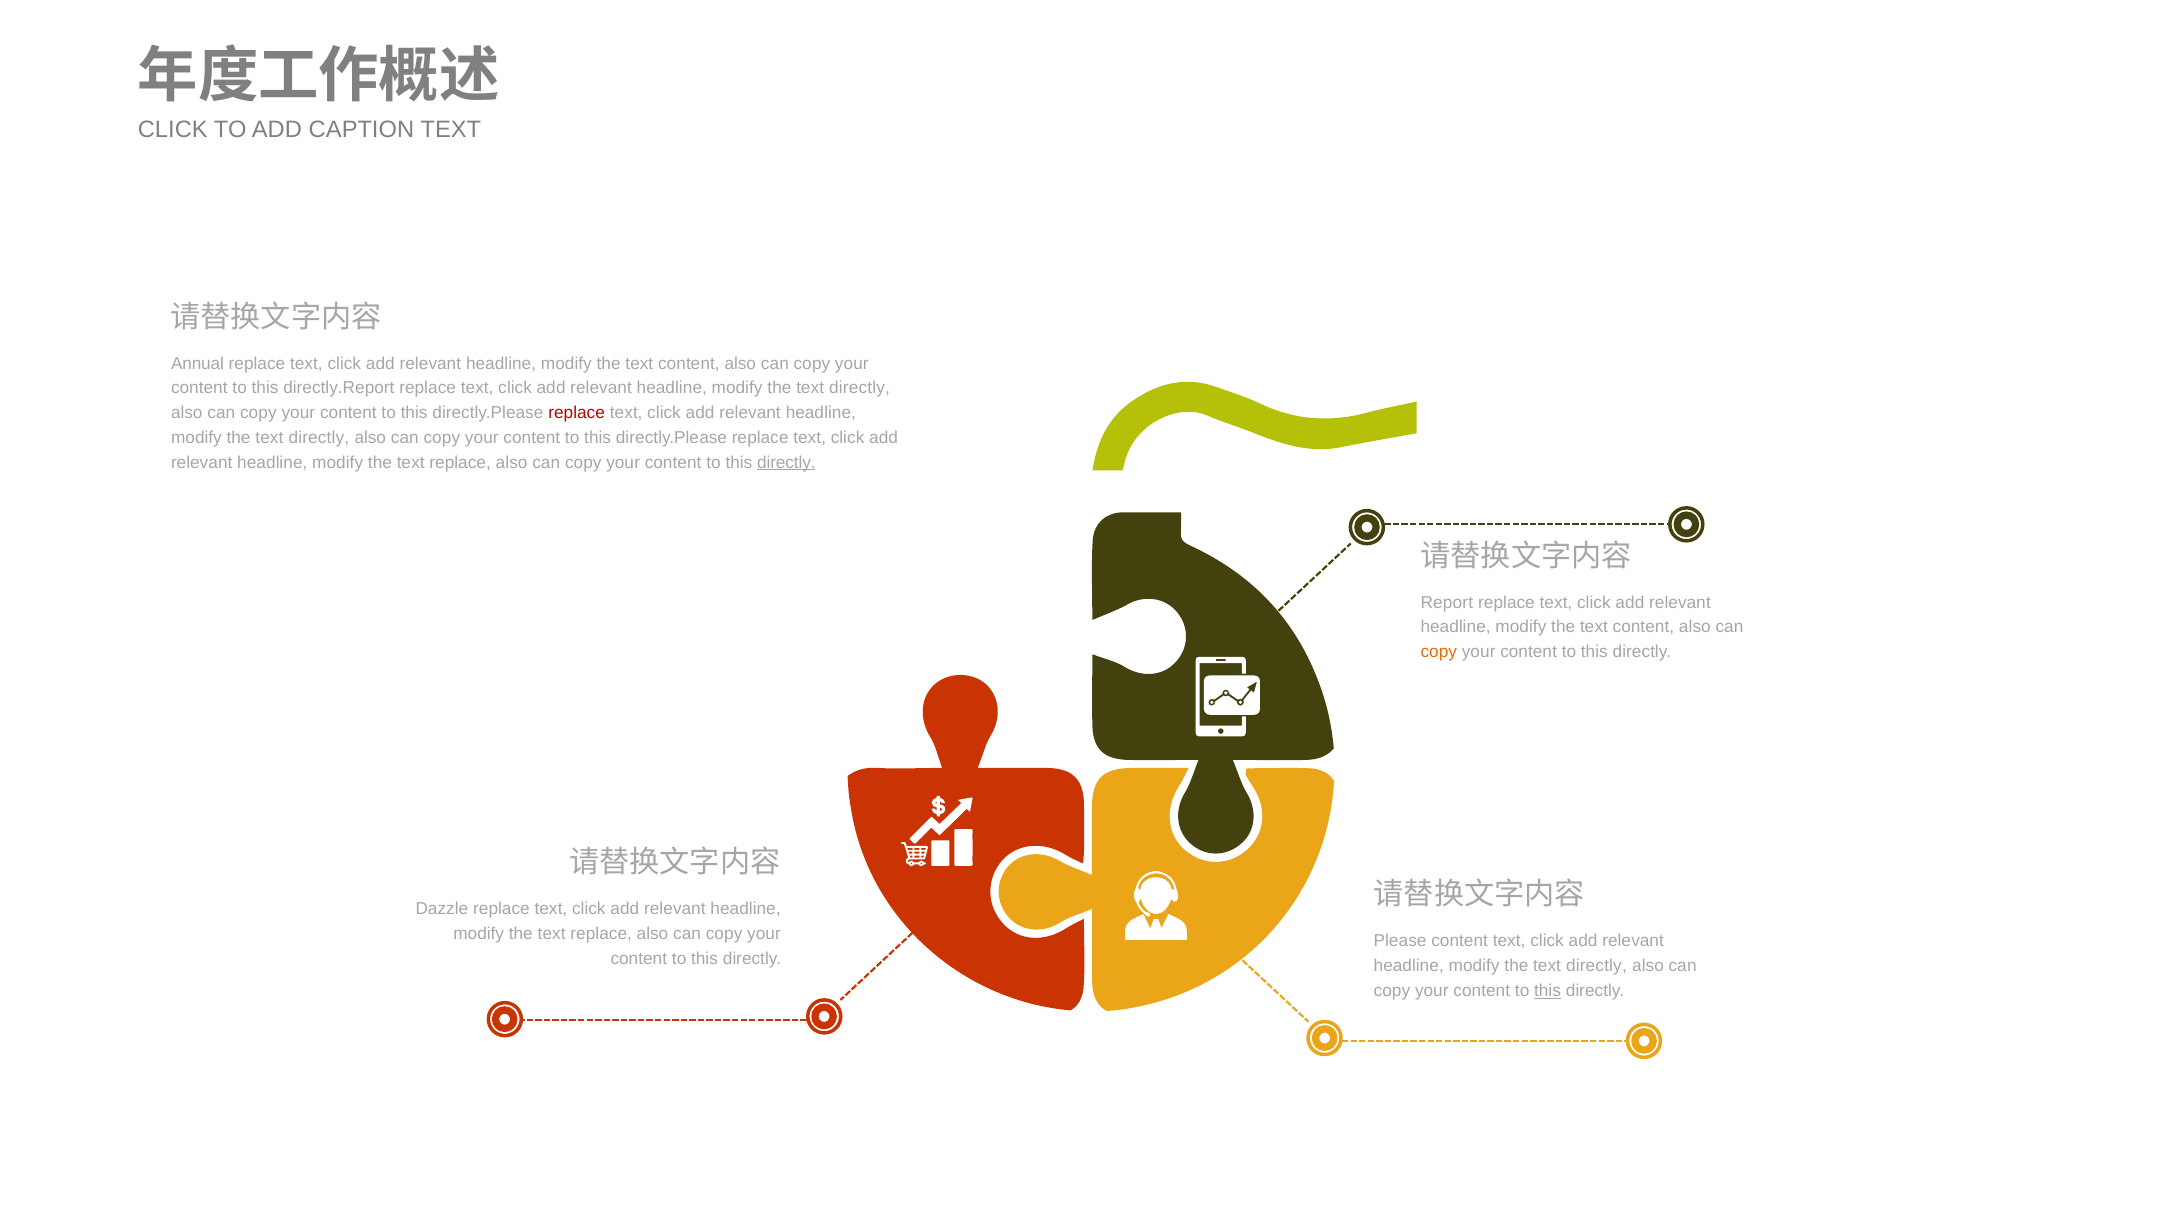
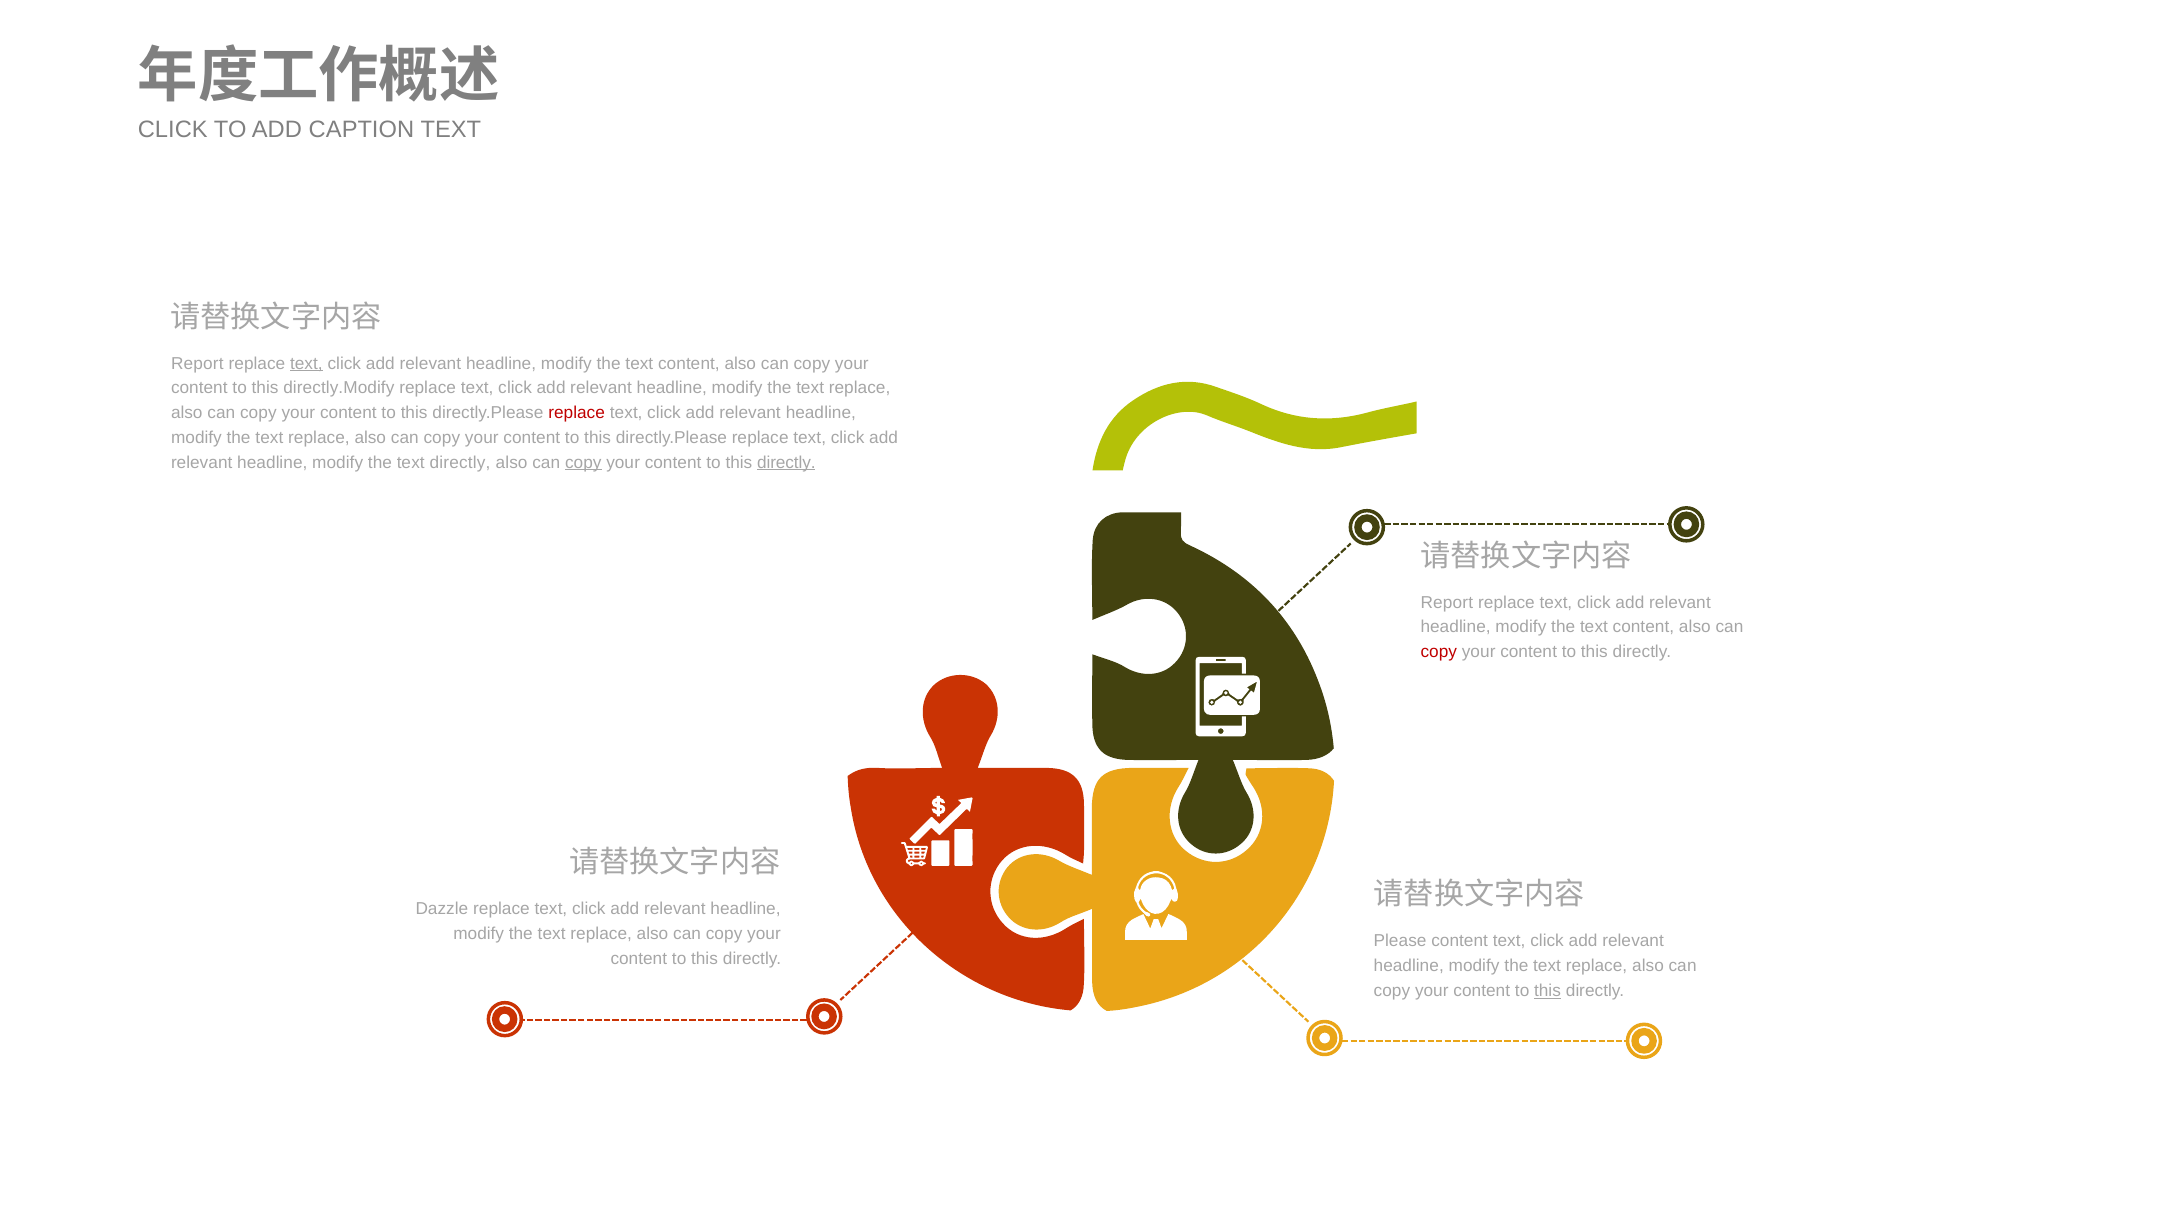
Annual at (197, 364): Annual -> Report
text at (306, 364) underline: none -> present
directly.Report: directly.Report -> directly.Modify
directly at (859, 388): directly -> replace
directly at (319, 438): directly -> replace
replace at (460, 463): replace -> directly
copy at (583, 463) underline: none -> present
copy at (1439, 652) colour: orange -> red
directly at (1596, 966): directly -> replace
